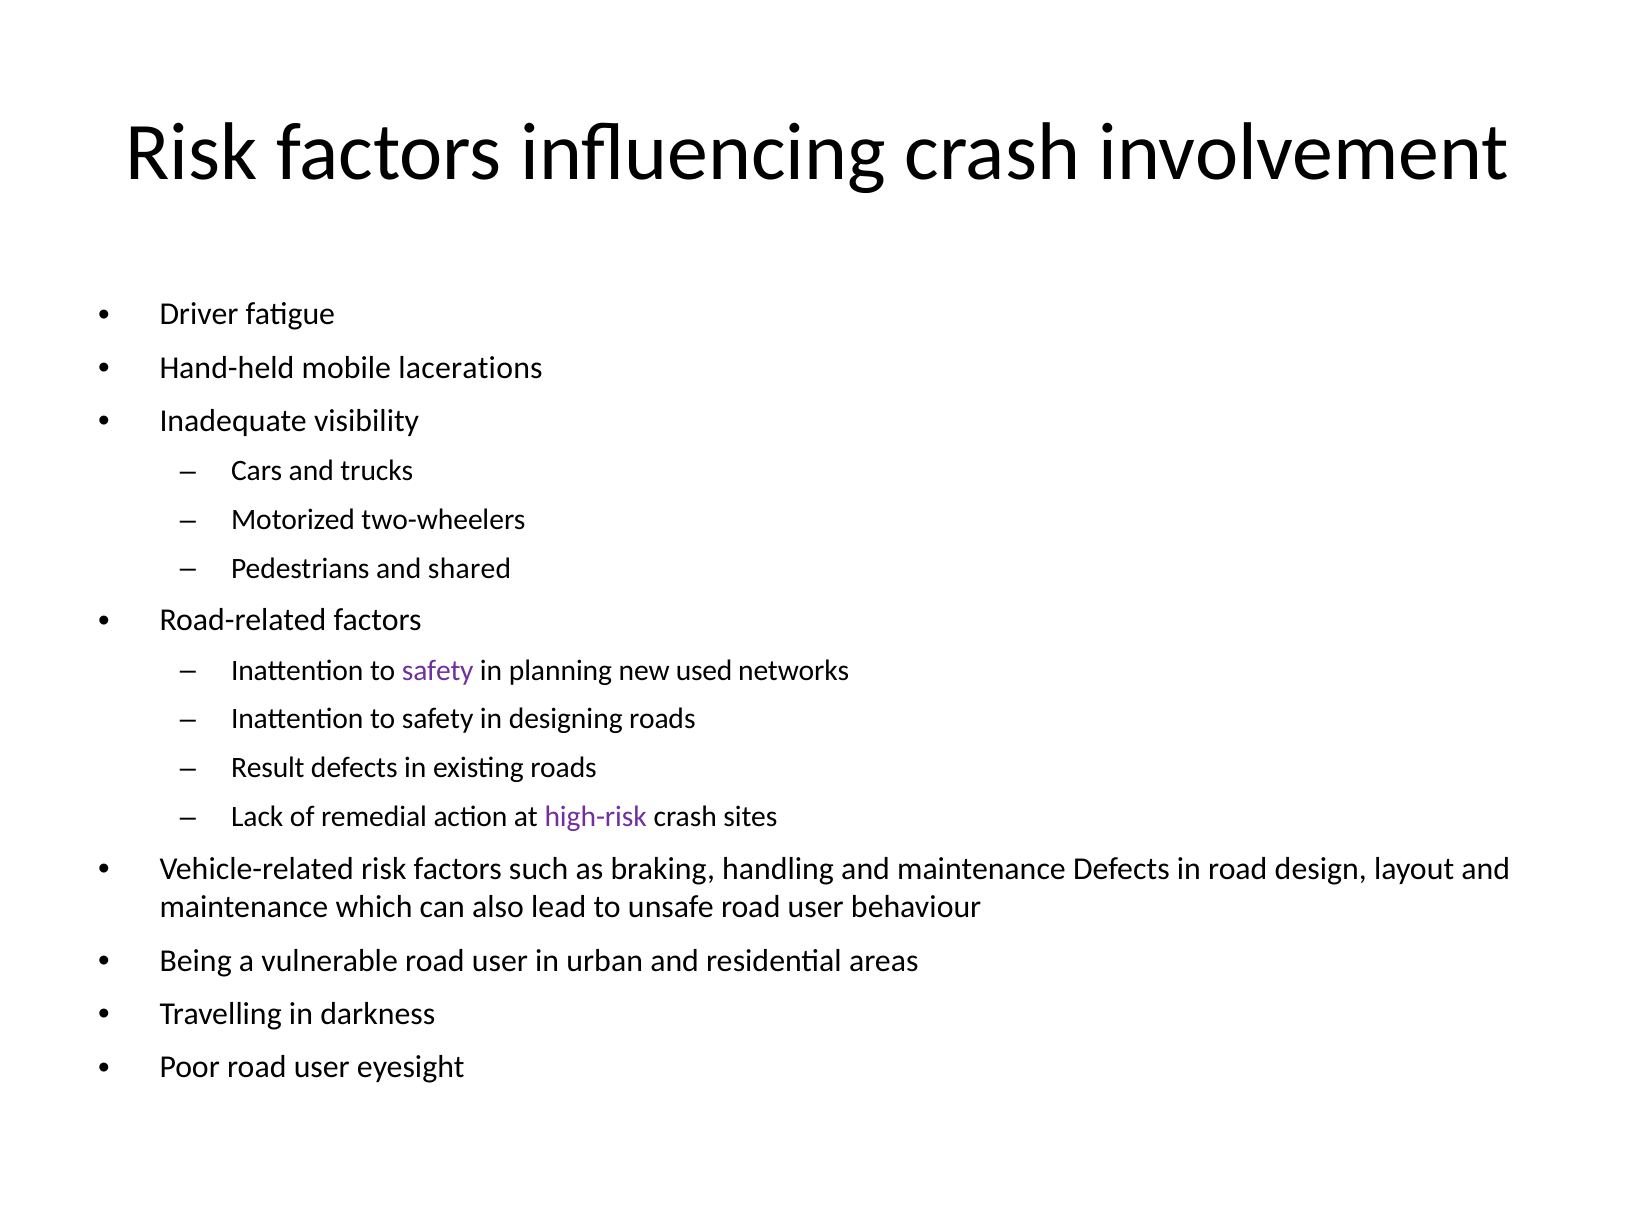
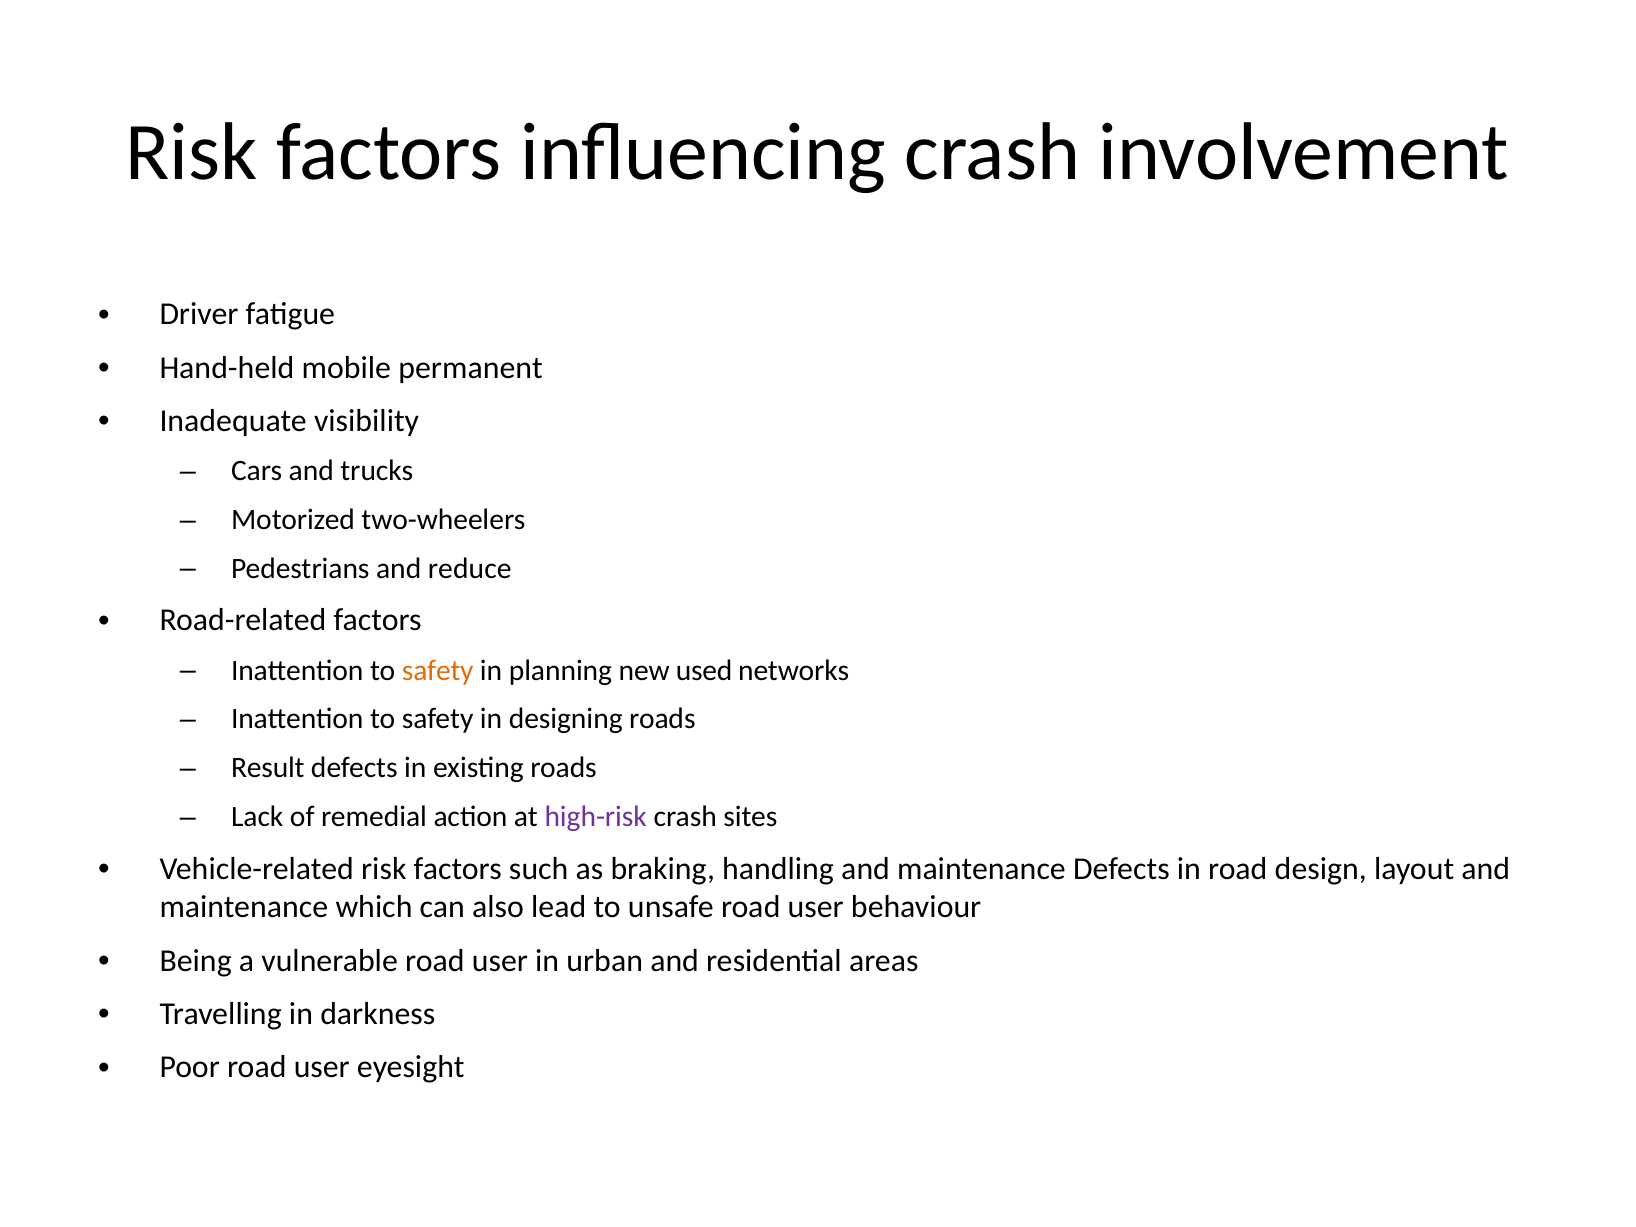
lacerations: lacerations -> permanent
shared: shared -> reduce
safety at (438, 670) colour: purple -> orange
